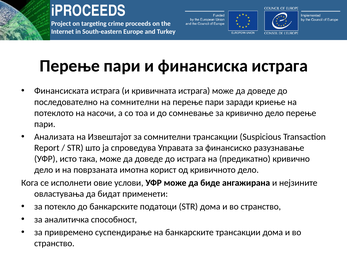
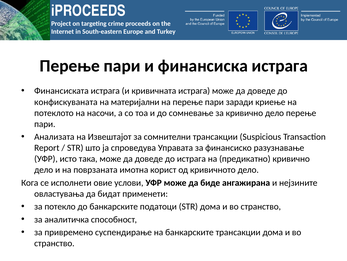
последователно: последователно -> конфискуваната
на сомнителни: сомнителни -> материјални
